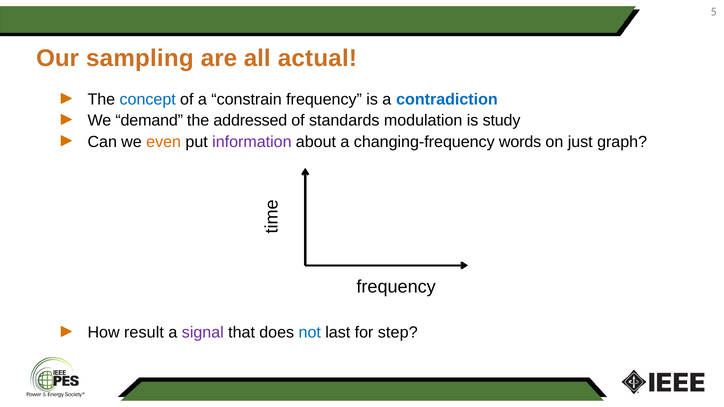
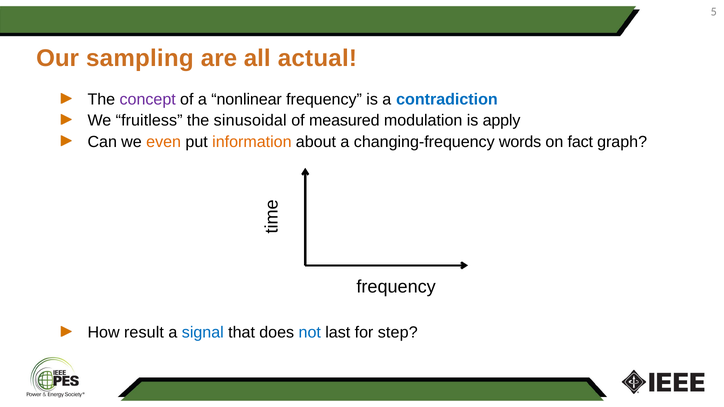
concept colour: blue -> purple
constrain: constrain -> nonlinear
demand: demand -> fruitless
addressed: addressed -> sinusoidal
standards: standards -> measured
study: study -> apply
information colour: purple -> orange
just: just -> fact
signal colour: purple -> blue
